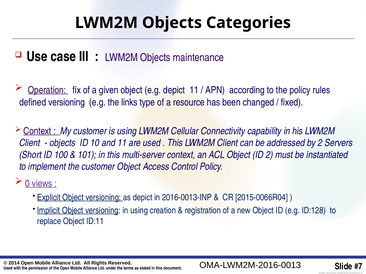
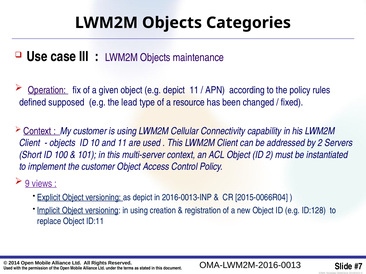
defined versioning: versioning -> supposed
links: links -> lead
0: 0 -> 9
